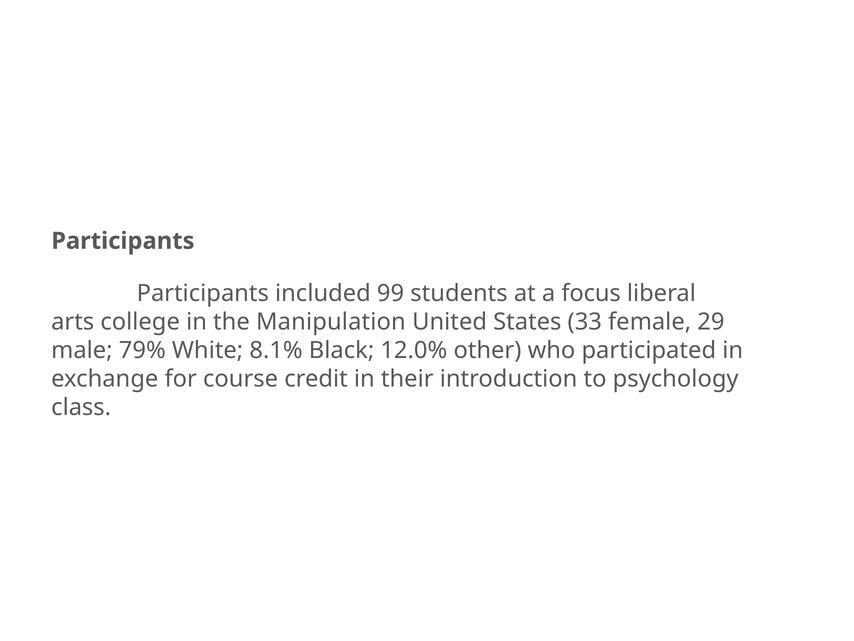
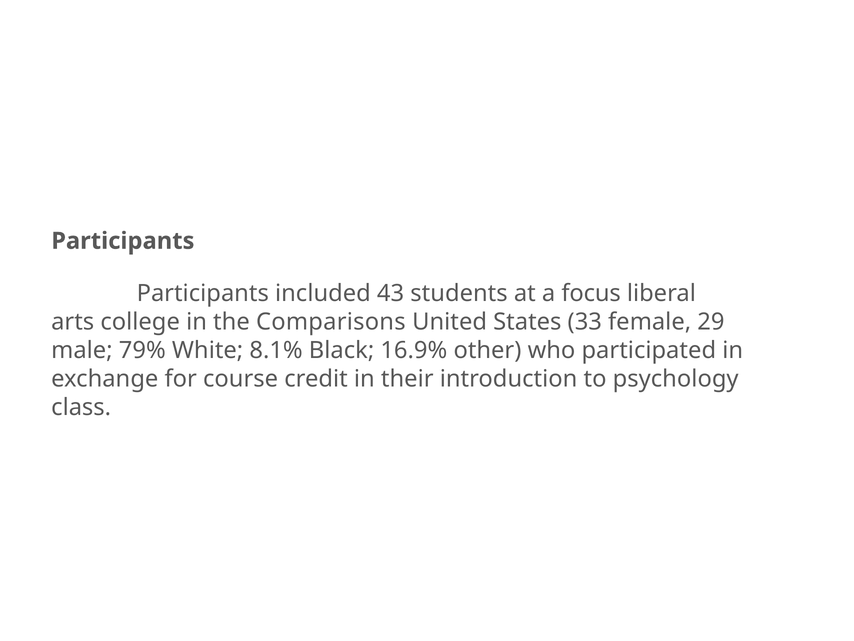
99: 99 -> 43
Manipulation: Manipulation -> Comparisons
12.0%: 12.0% -> 16.9%
